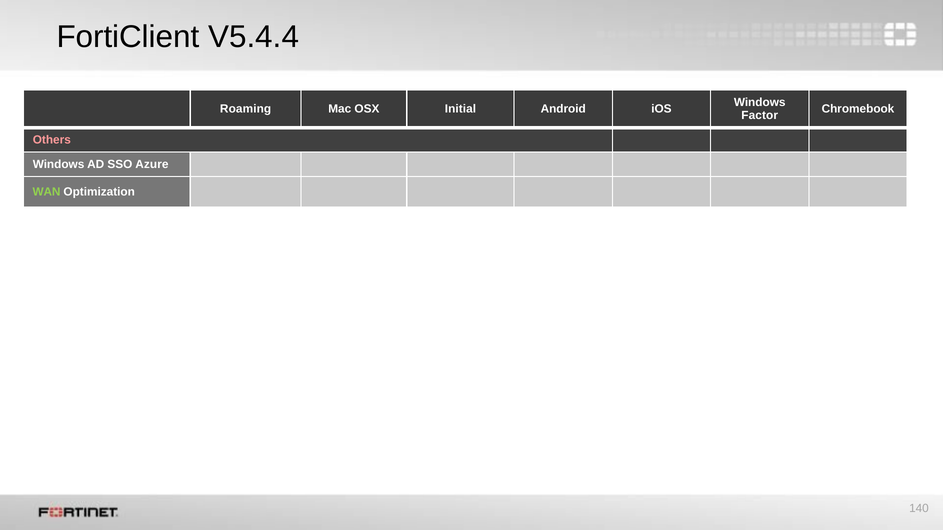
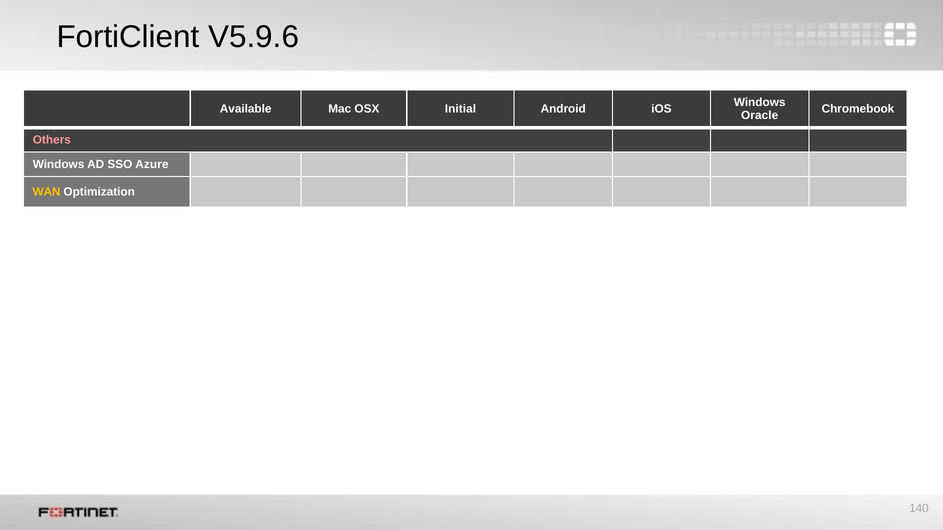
V5.4.4: V5.4.4 -> V5.9.6
Roaming: Roaming -> Available
Factor: Factor -> Oracle
WAN colour: light green -> yellow
